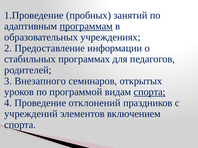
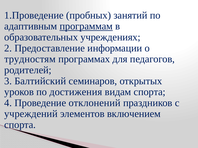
стабильных: стабильных -> трудностям
Внезапного: Внезапного -> Балтийский
программой: программой -> достижения
спорта at (150, 92) underline: present -> none
